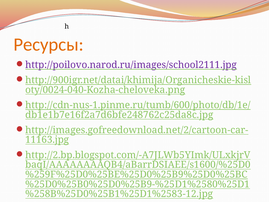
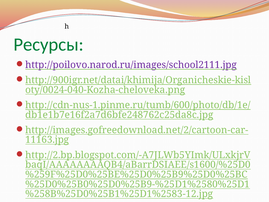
Ресурсы colour: orange -> green
